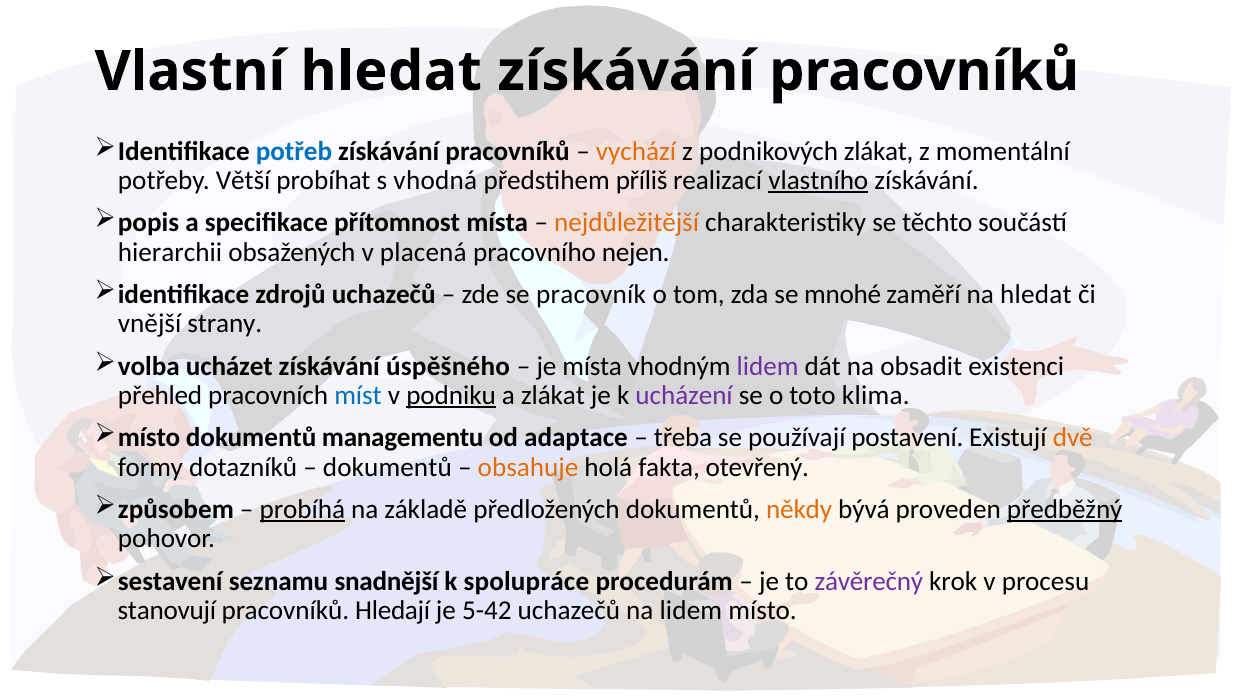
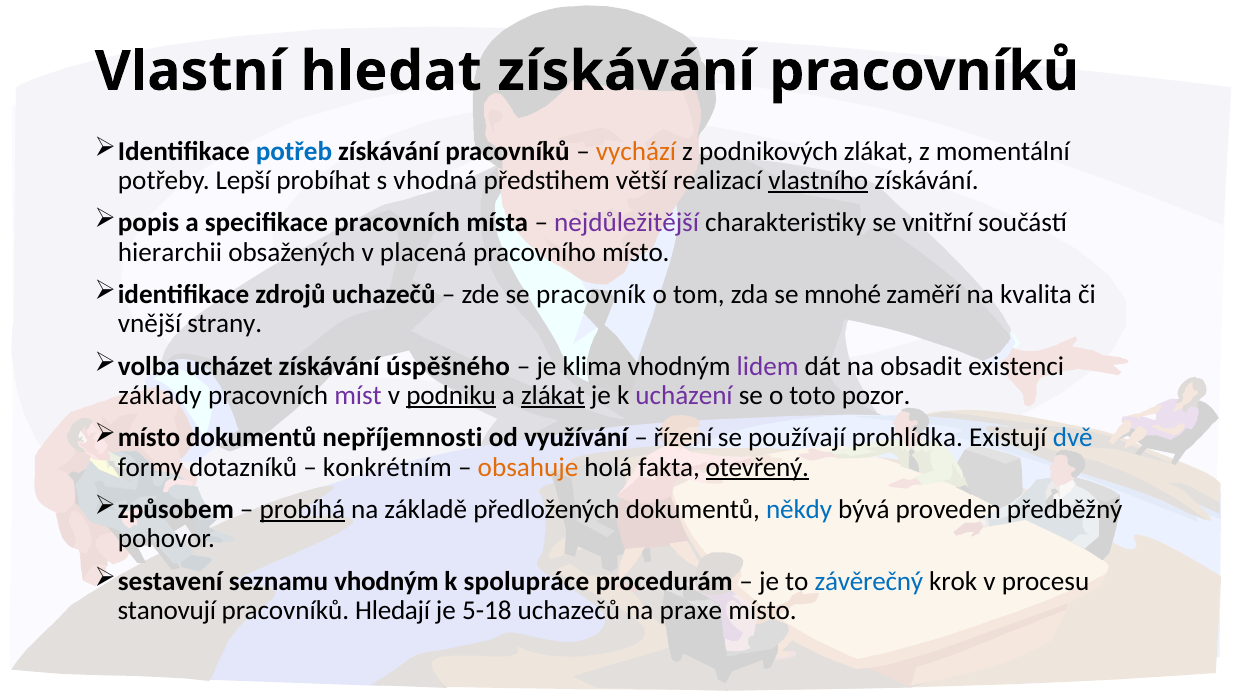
Větší: Větší -> Lepší
příliš: příliš -> větší
specifikace přítomnost: přítomnost -> pracovních
nejdůležitější colour: orange -> purple
těchto: těchto -> vnitřní
pracovního nejen: nejen -> místo
na hledat: hledat -> kvalita
je místa: místa -> klima
přehled: přehled -> základy
míst colour: blue -> purple
zlákat at (553, 395) underline: none -> present
klima: klima -> pozor
managementu: managementu -> nepříjemnosti
adaptace: adaptace -> využívání
třeba: třeba -> řízení
postavení: postavení -> prohlídka
dvě colour: orange -> blue
dokumentů at (387, 467): dokumentů -> konkrétním
otevřený underline: none -> present
někdy colour: orange -> blue
předběžný underline: present -> none
seznamu snadnější: snadnější -> vhodným
závěrečný colour: purple -> blue
5-42: 5-42 -> 5-18
na lidem: lidem -> praxe
